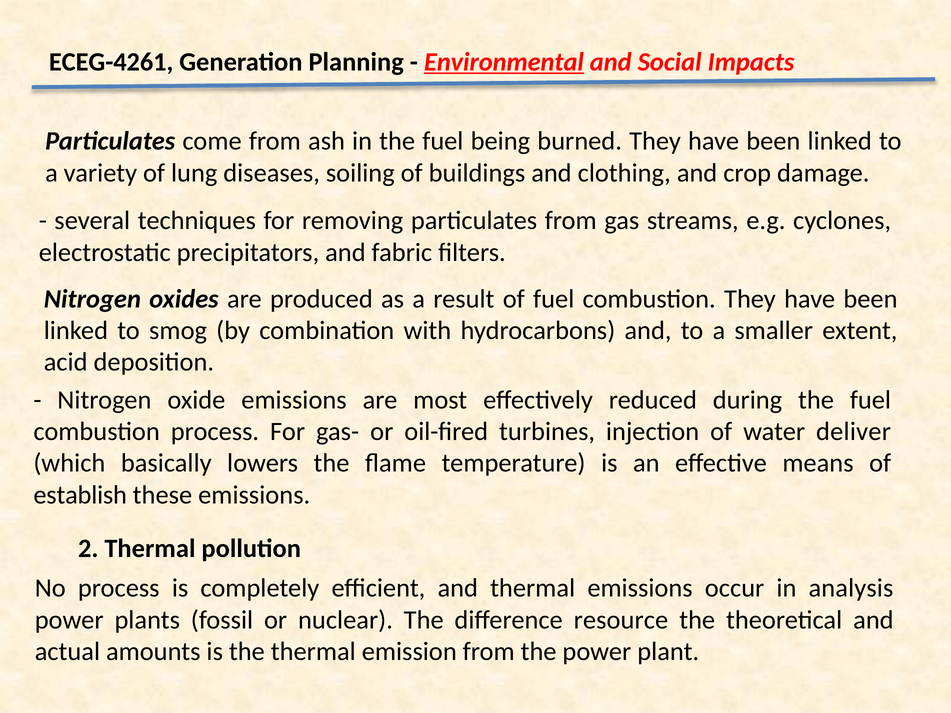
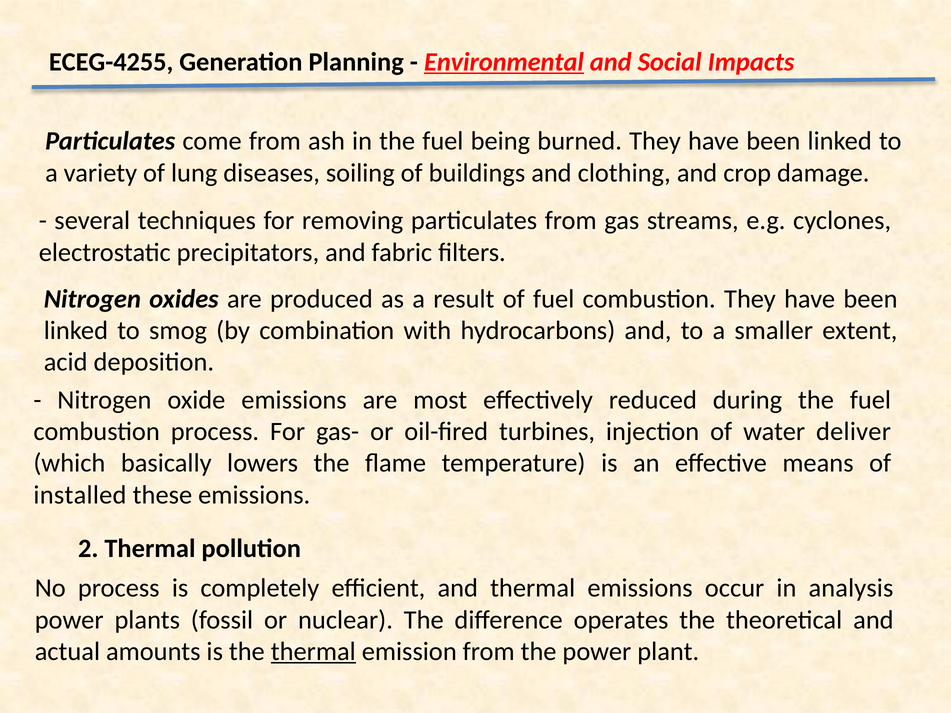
ECEG-4261: ECEG-4261 -> ECEG-4255
establish: establish -> installed
resource: resource -> operates
thermal at (313, 652) underline: none -> present
